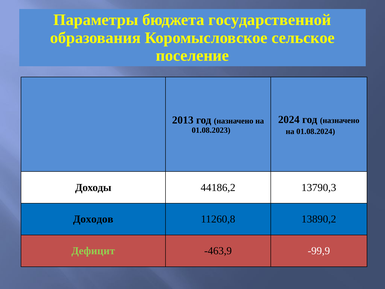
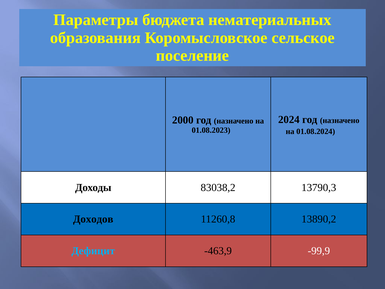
государственной: государственной -> нематериальных
2013: 2013 -> 2000
44186,2: 44186,2 -> 83038,2
Дефицит colour: light green -> light blue
